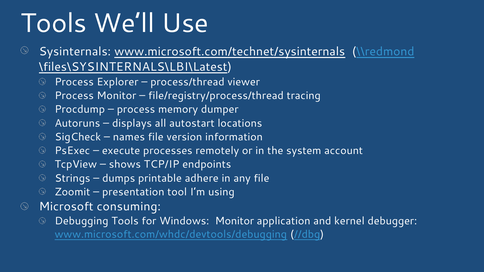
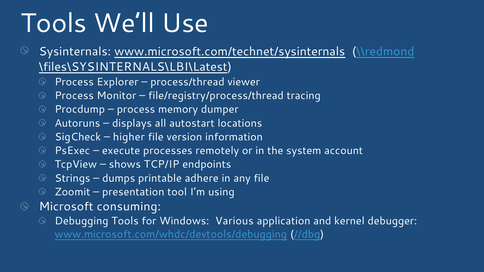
names: names -> higher
Windows Monitor: Monitor -> Various
